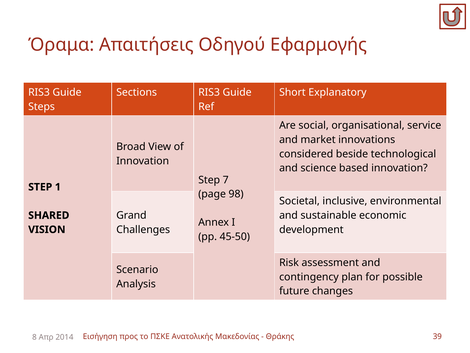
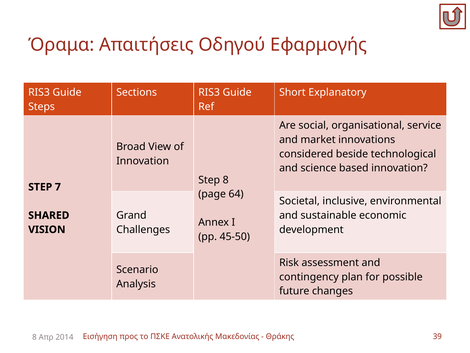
Step 7: 7 -> 8
1: 1 -> 7
98: 98 -> 64
